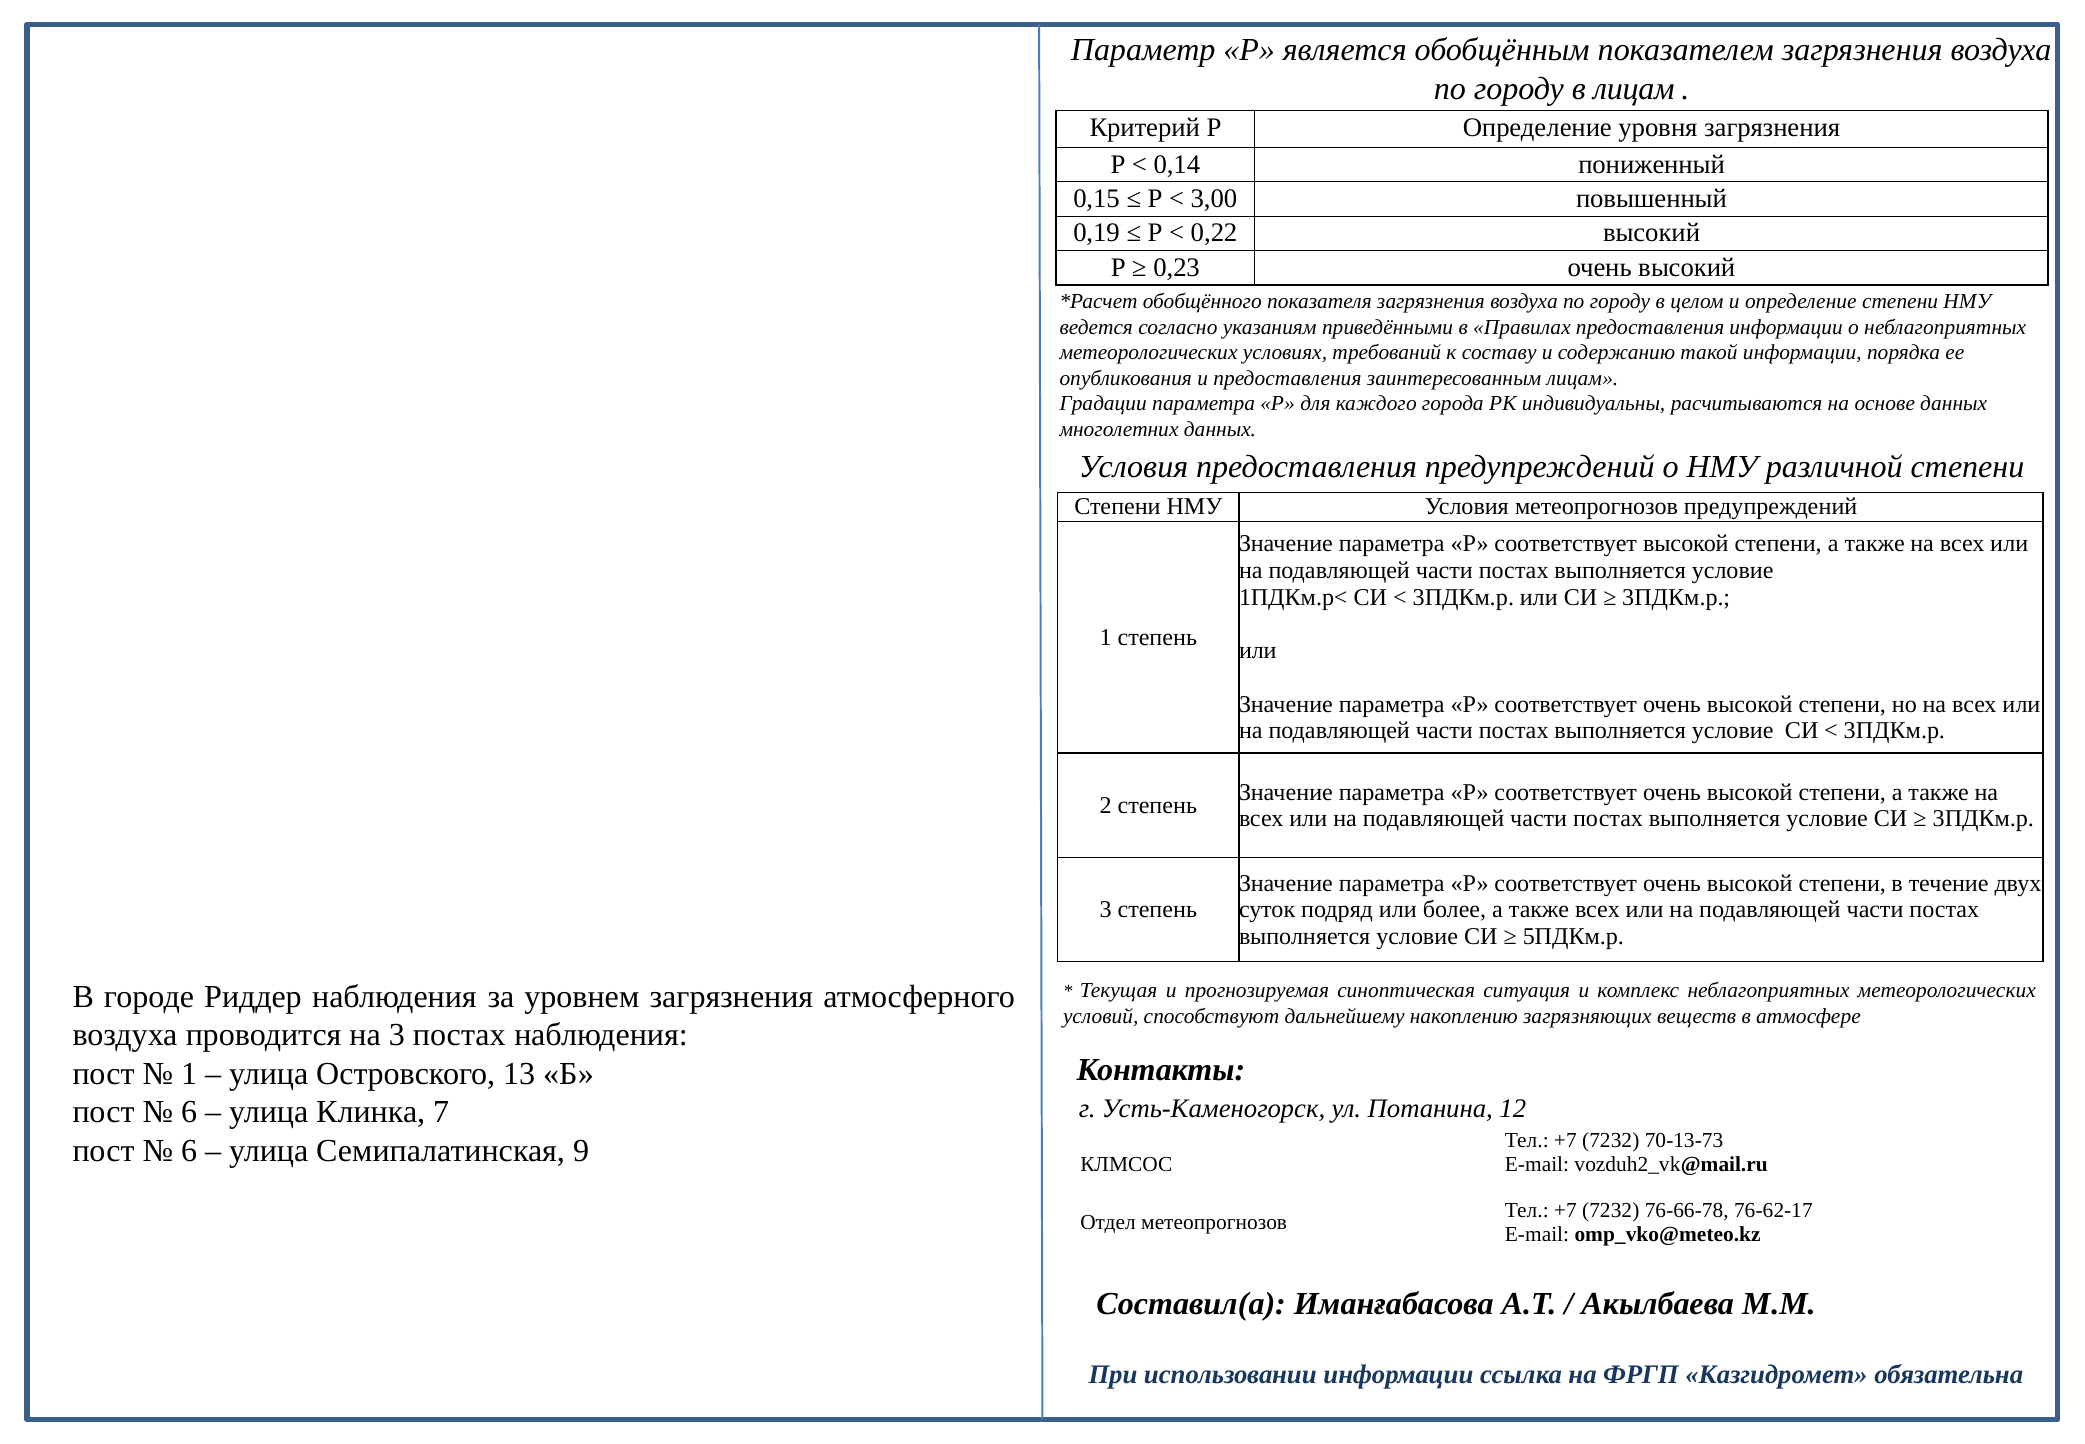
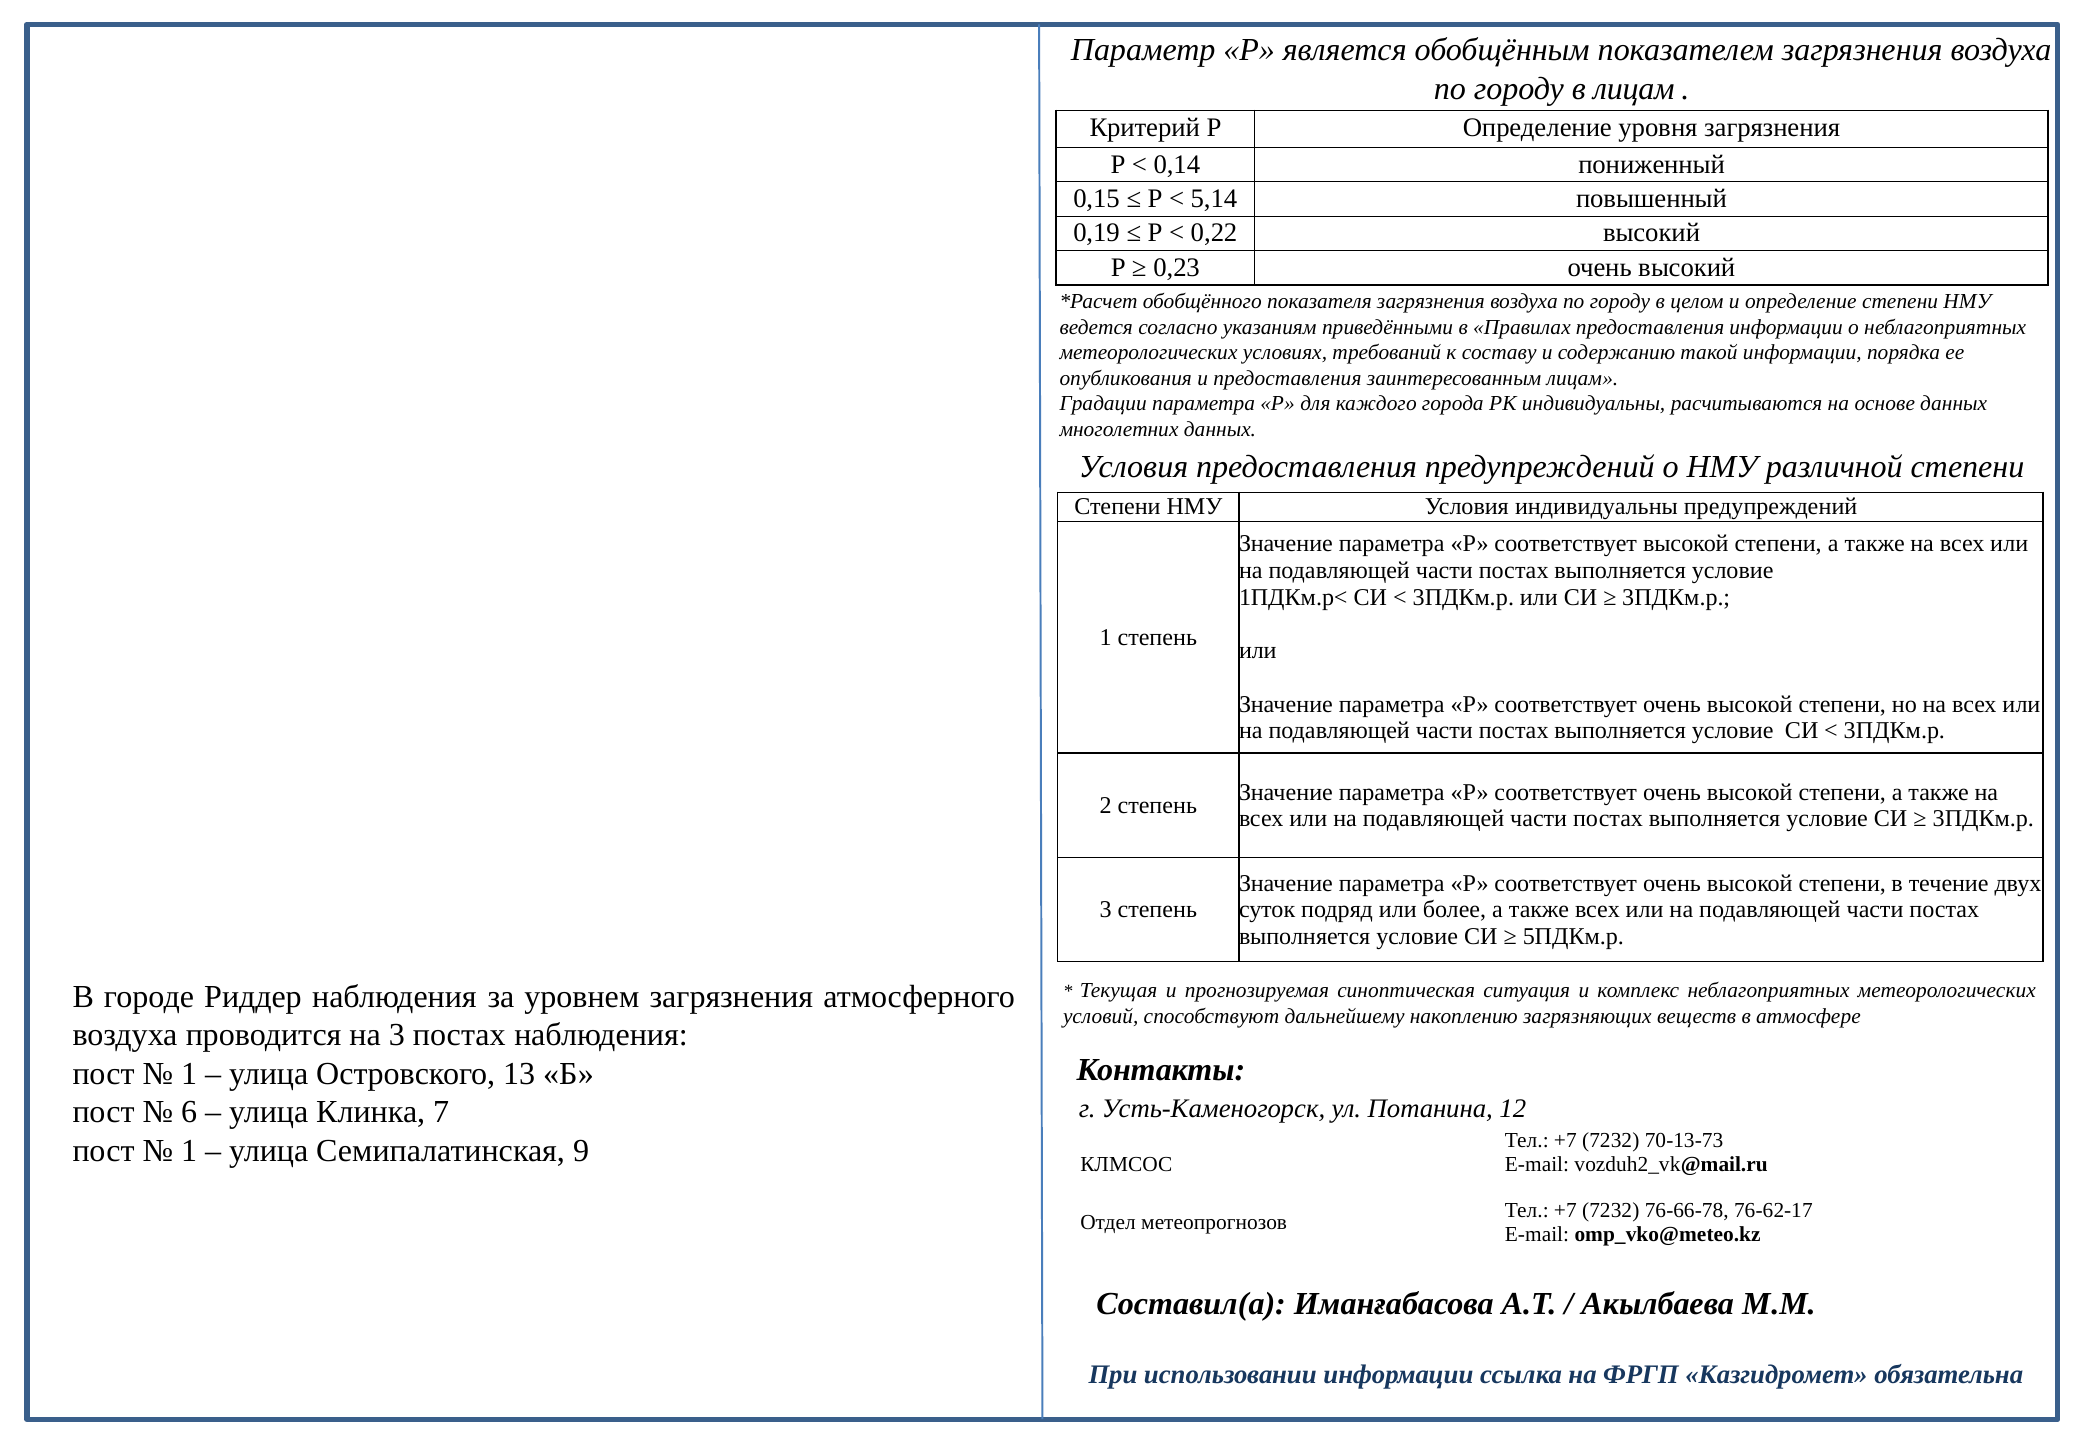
3,00: 3,00 -> 5,14
Условия метеопрогнозов: метеопрогнозов -> индивидуальны
6 at (189, 1150): 6 -> 1
